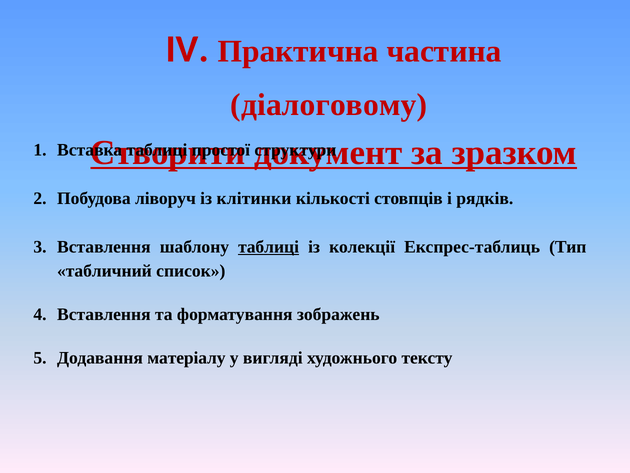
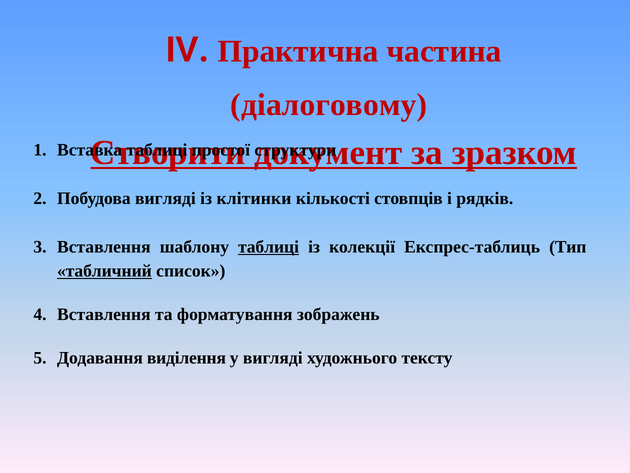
Побудова ліворуч: ліворуч -> вигляді
табличний underline: none -> present
матеріалу: матеріалу -> виділення
